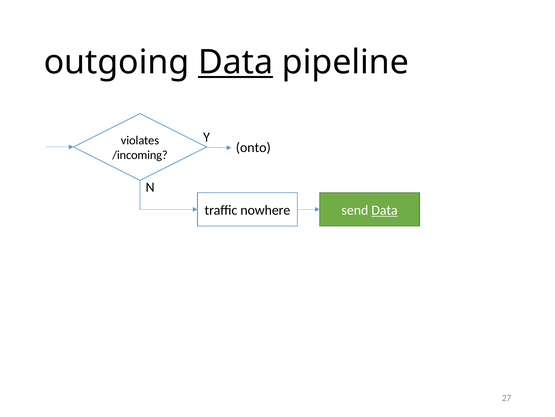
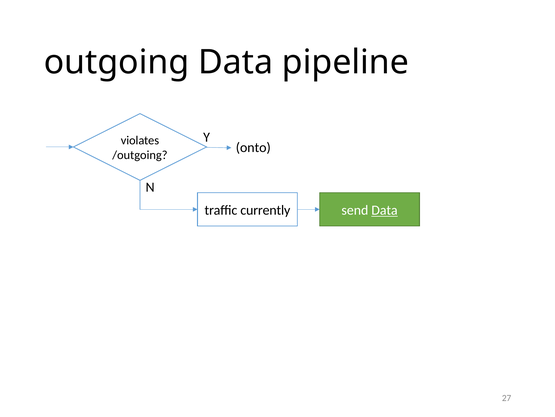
Data at (236, 62) underline: present -> none
/incoming: /incoming -> /outgoing
nowhere: nowhere -> currently
